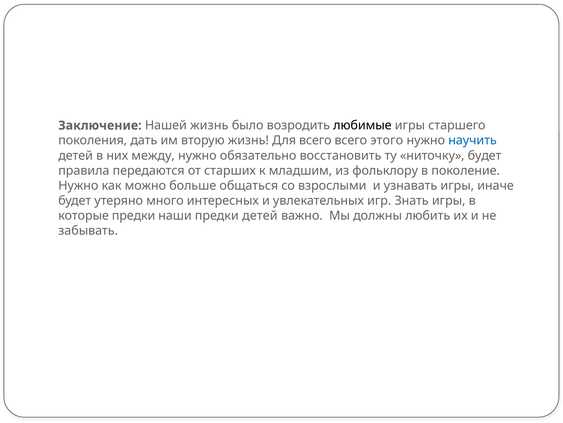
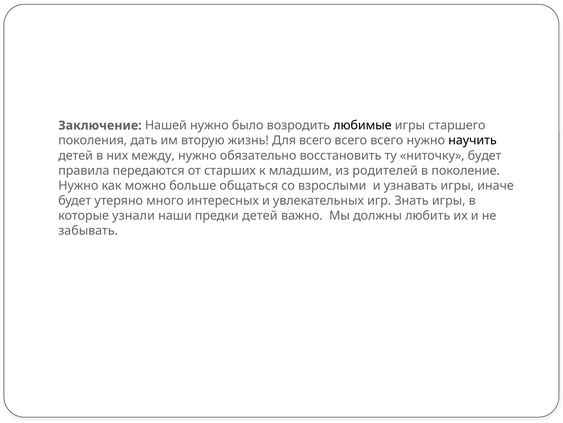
Нашей жизнь: жизнь -> нужно
этого at (387, 140): этого -> всего
научить colour: blue -> black
фольклору: фольклору -> родителей
которые предки: предки -> узнали
